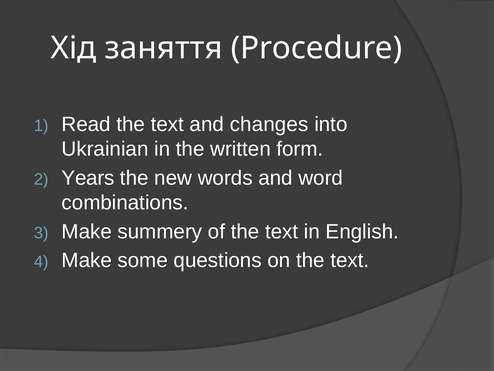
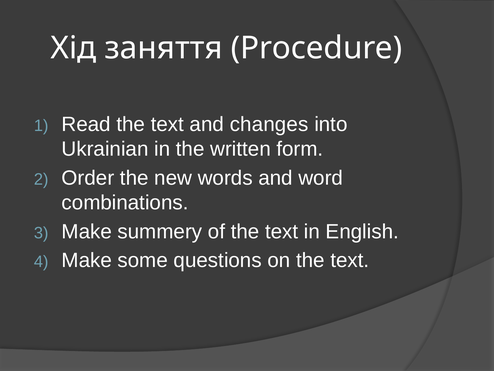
Years: Years -> Order
